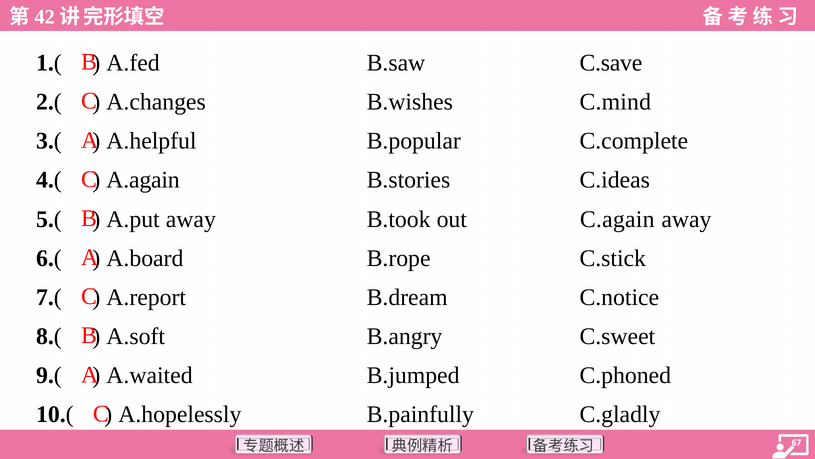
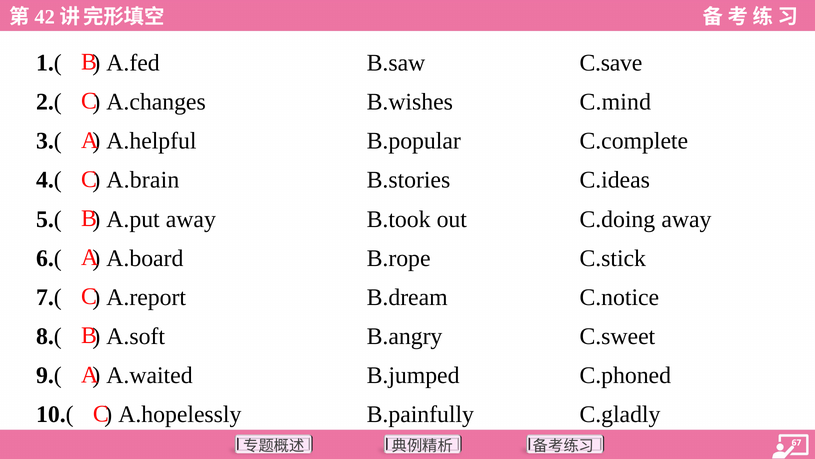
A.again: A.again -> A.brain
C.again: C.again -> C.doing
